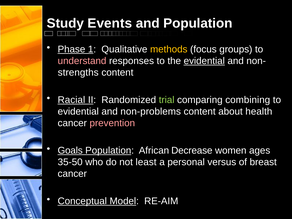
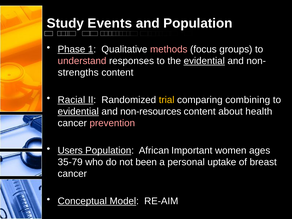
methods colour: yellow -> pink
trial colour: light green -> yellow
evidential at (78, 111) underline: none -> present
non-problems: non-problems -> non-resources
Goals: Goals -> Users
Decrease: Decrease -> Important
35-50: 35-50 -> 35-79
least: least -> been
versus: versus -> uptake
